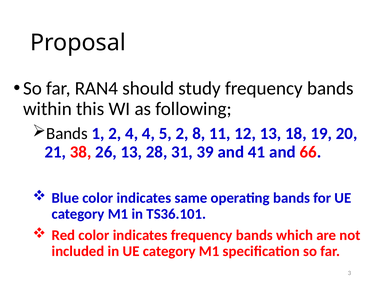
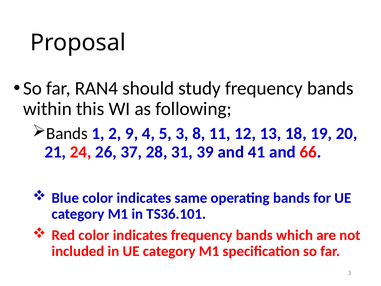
2 4: 4 -> 9
5 2: 2 -> 3
38: 38 -> 24
26 13: 13 -> 37
